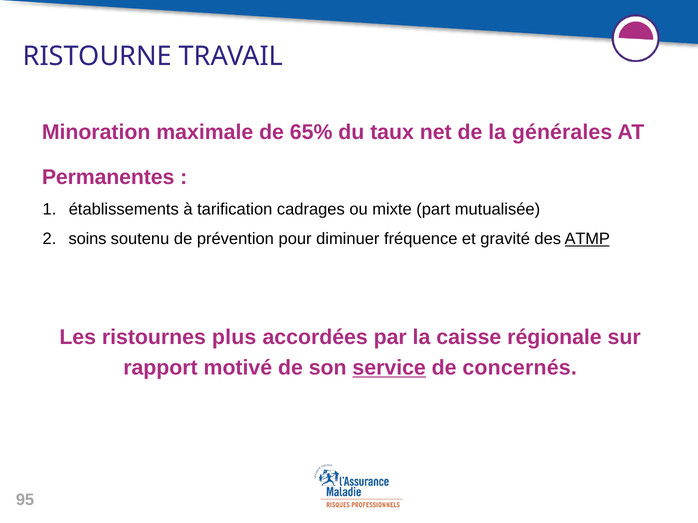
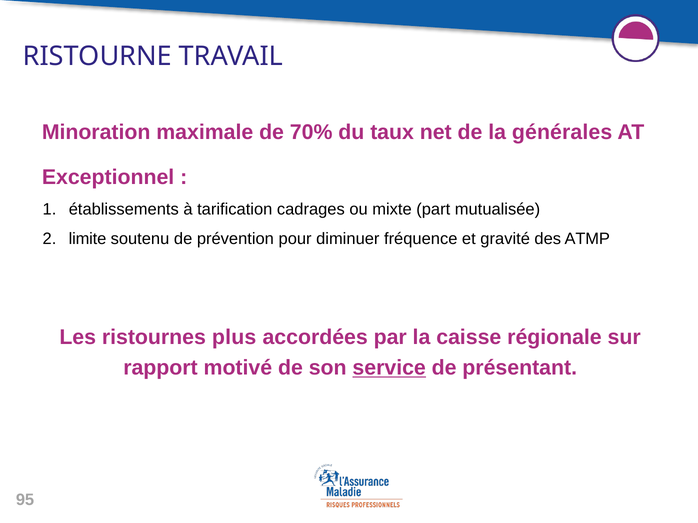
65%: 65% -> 70%
Permanentes: Permanentes -> Exceptionnel
soins: soins -> limite
ATMP underline: present -> none
concernés: concernés -> présentant
